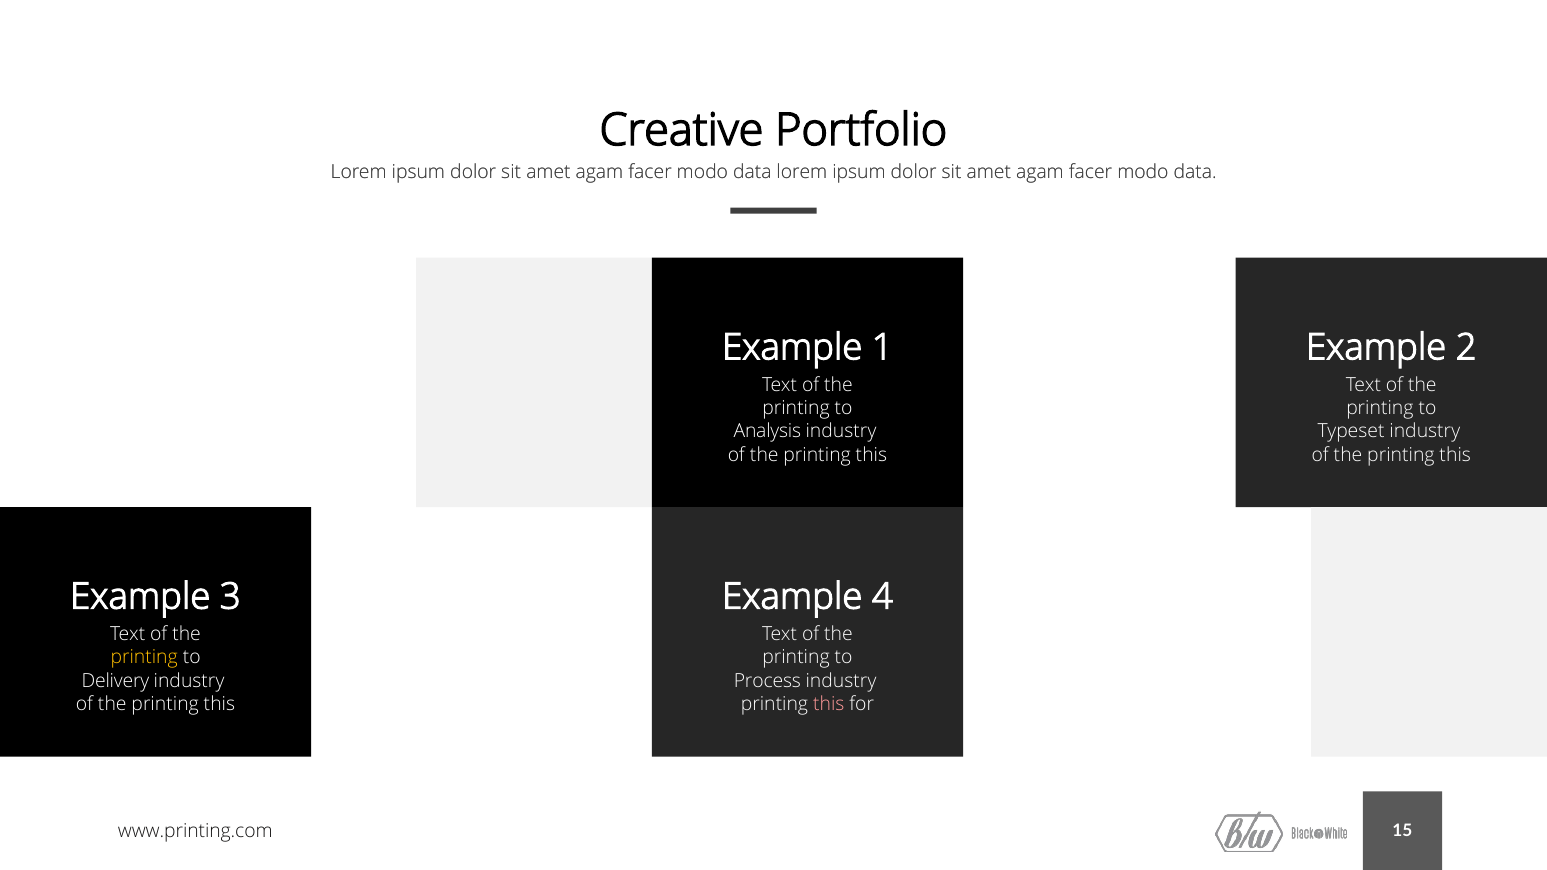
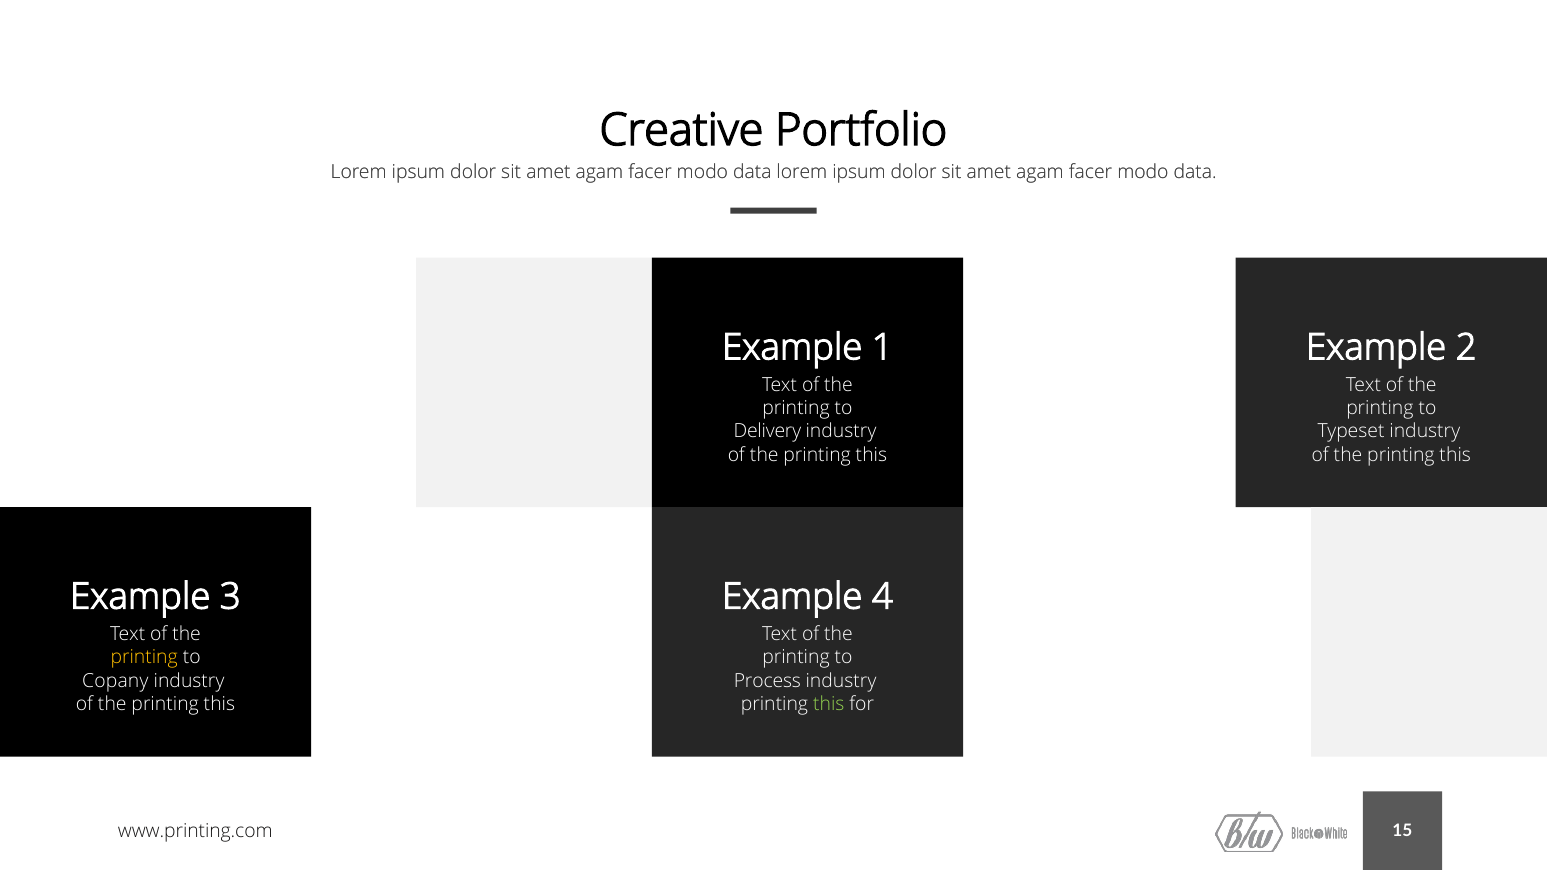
Analysis: Analysis -> Delivery
Delivery: Delivery -> Copany
this at (829, 704) colour: pink -> light green
